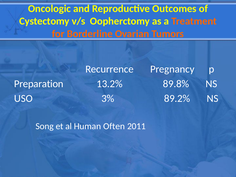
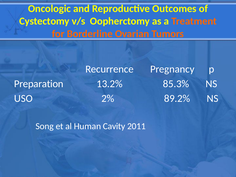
89.8%: 89.8% -> 85.3%
3%: 3% -> 2%
Often: Often -> Cavity
